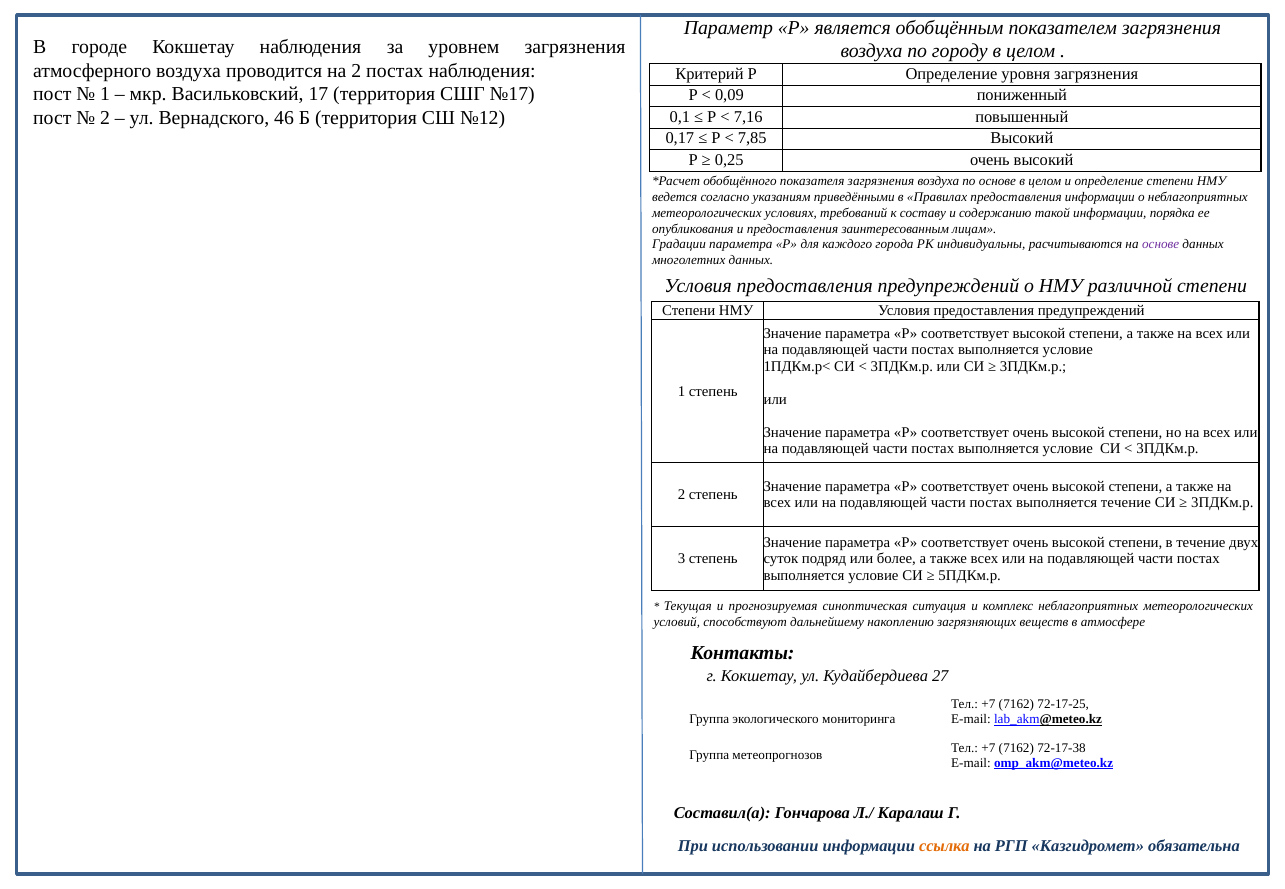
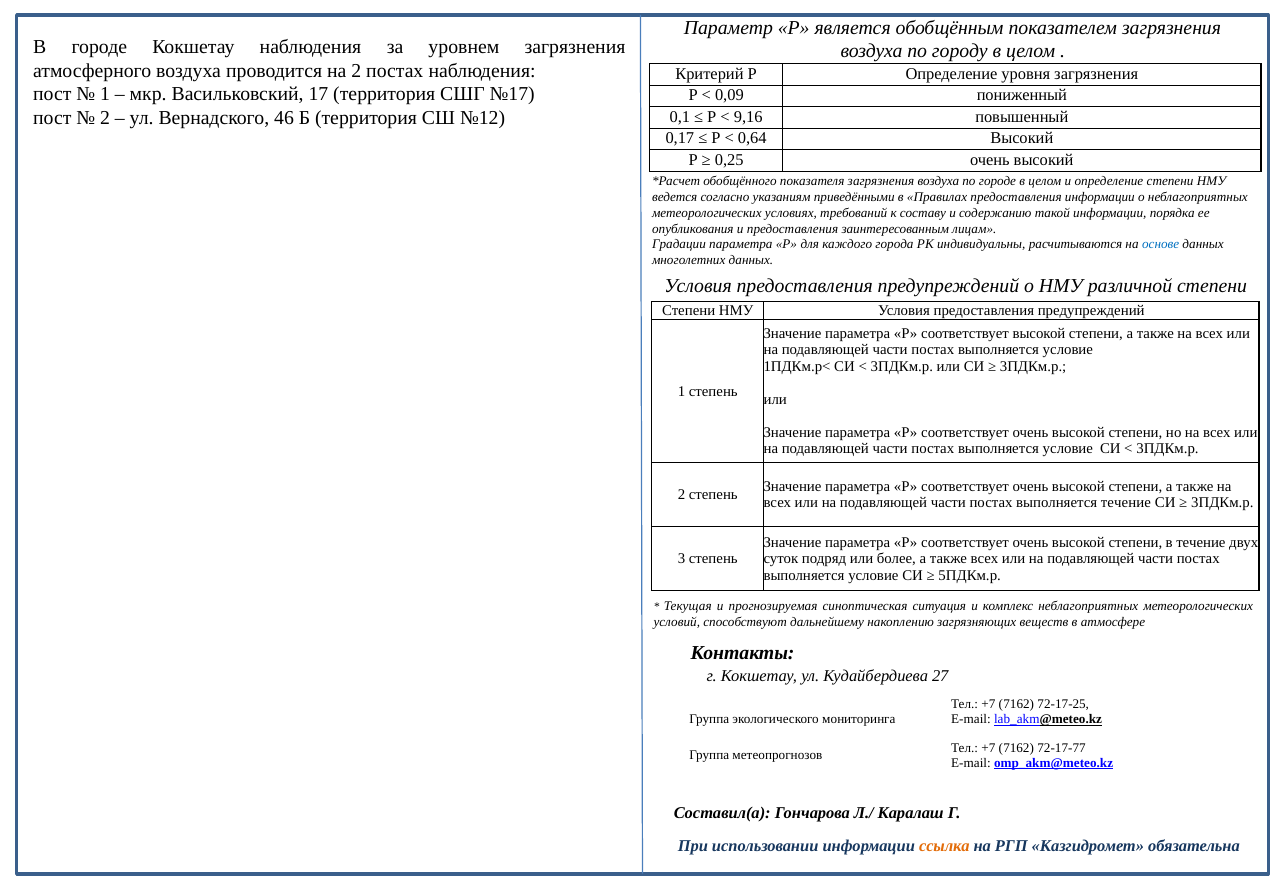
7,16: 7,16 -> 9,16
7,85: 7,85 -> 0,64
по основе: основе -> городе
основе at (1161, 245) colour: purple -> blue
72-17-38: 72-17-38 -> 72-17-77
